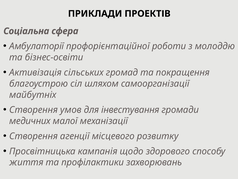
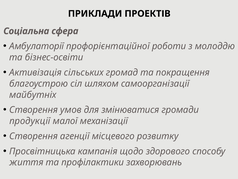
інвестування: інвестування -> змінюватися
медичних: медичних -> продукції
